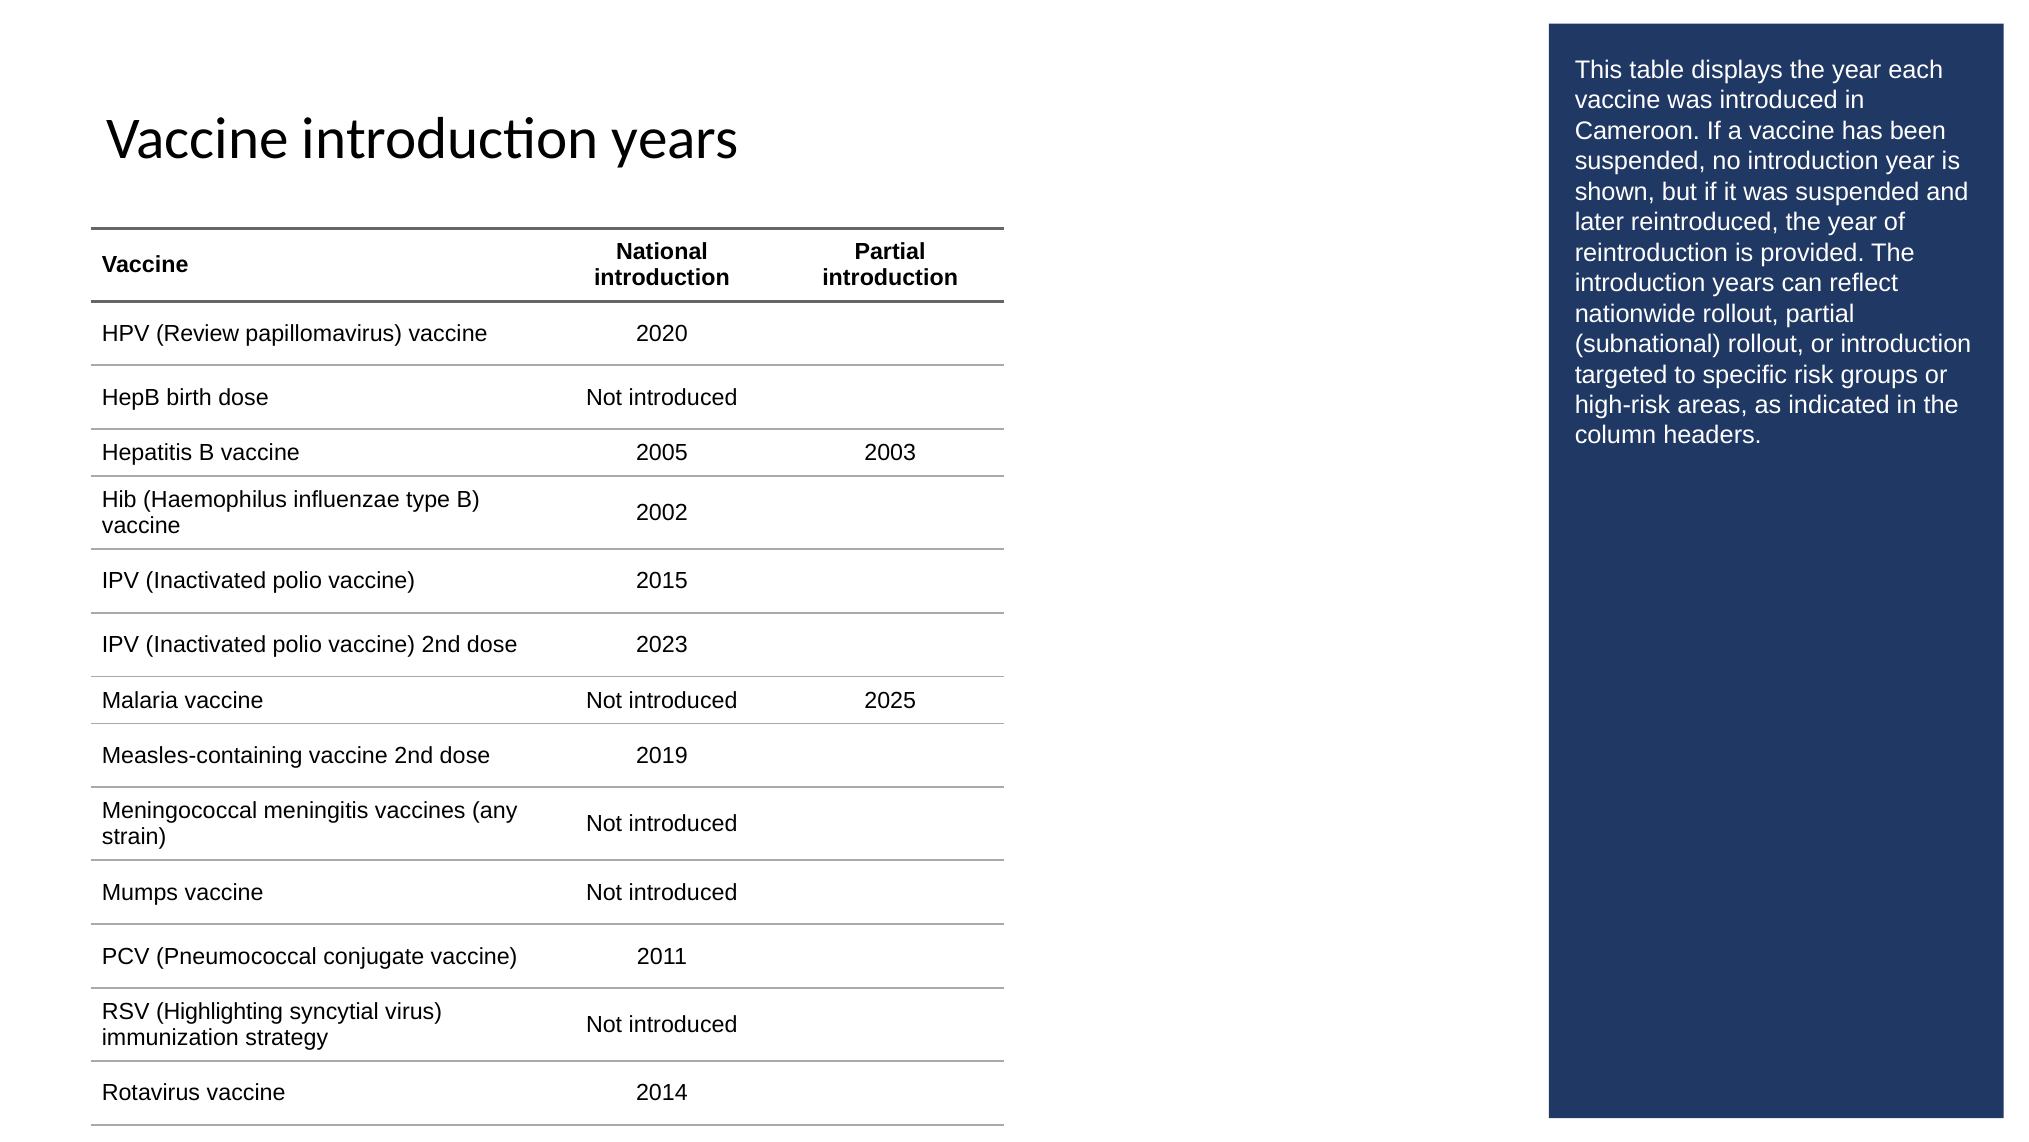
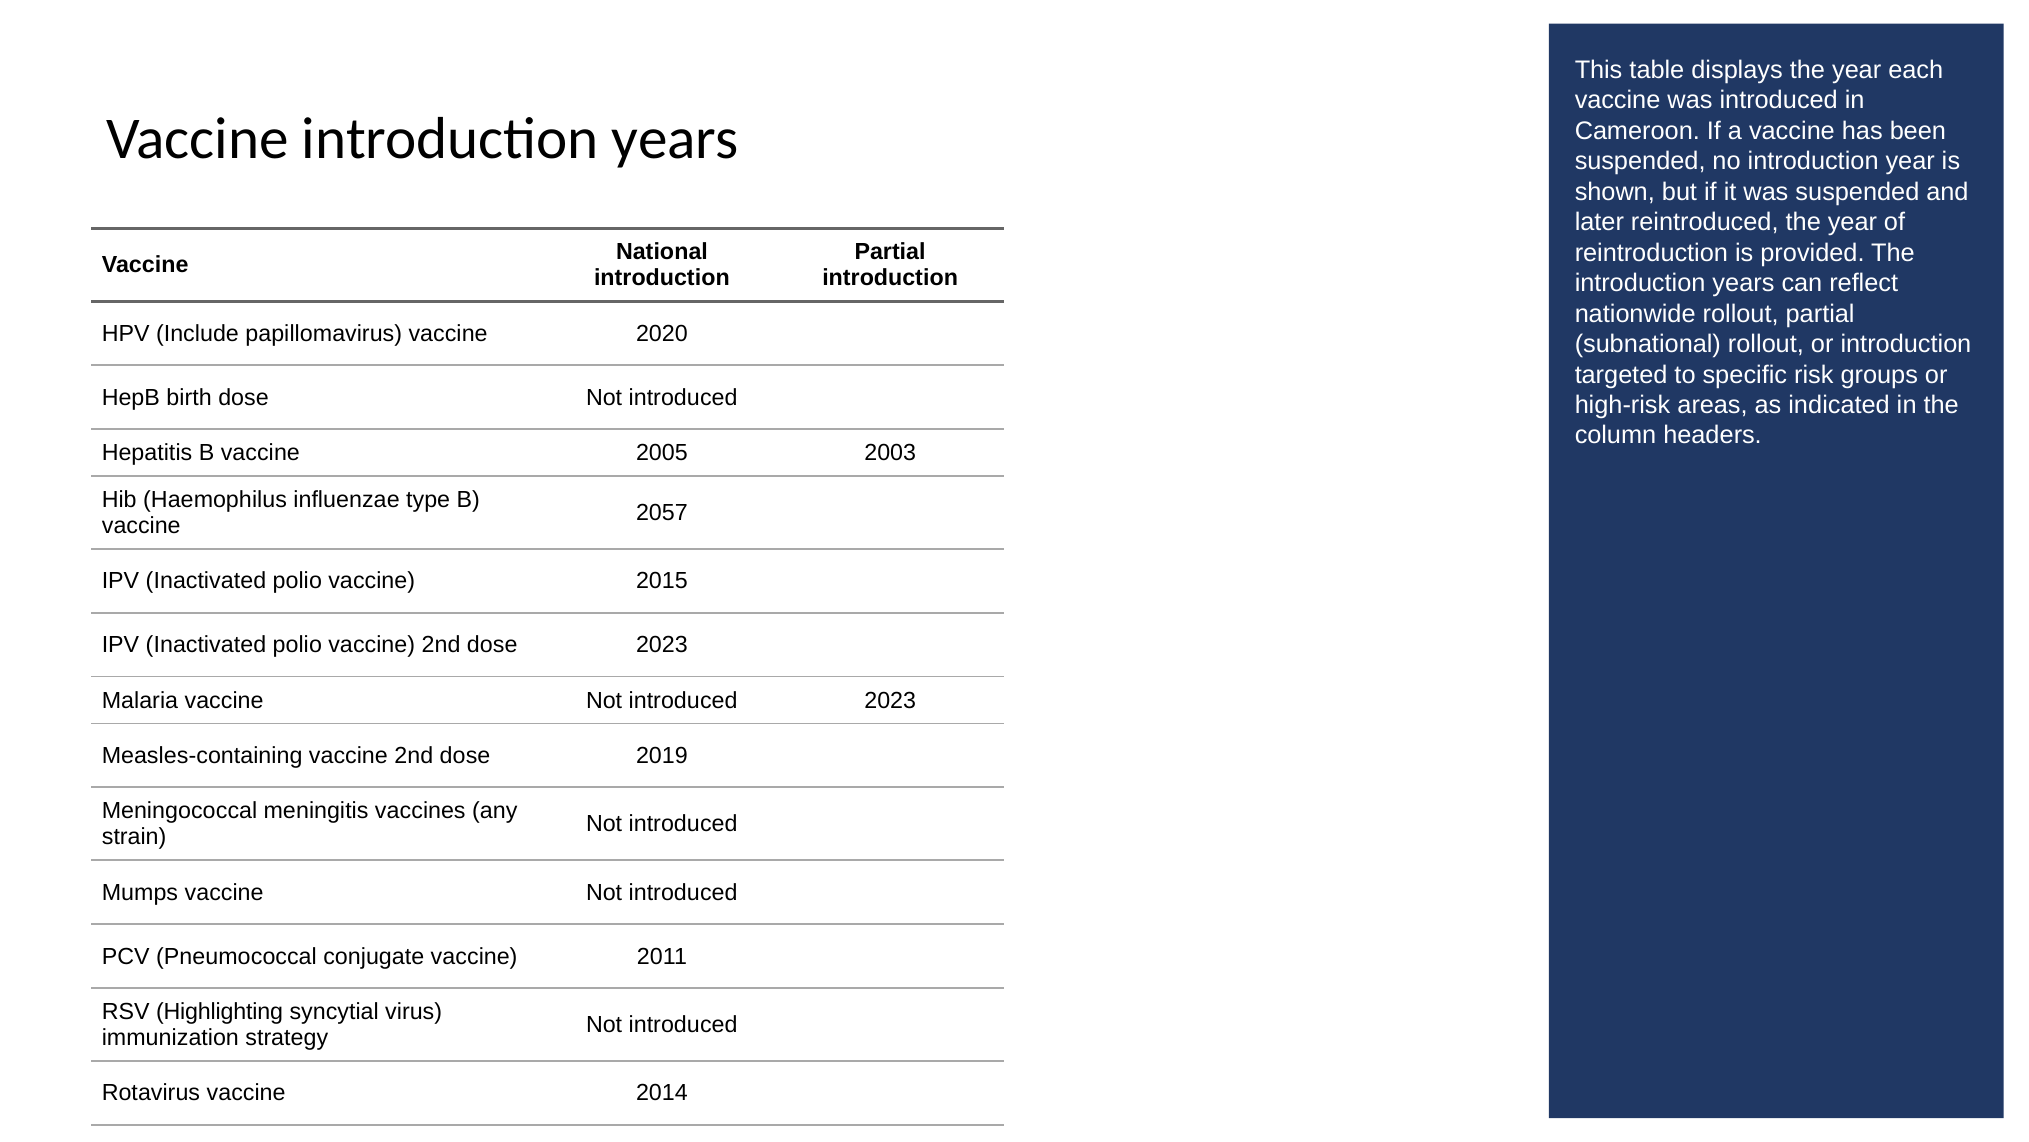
Review: Review -> Include
2002: 2002 -> 2057
introduced 2025: 2025 -> 2023
